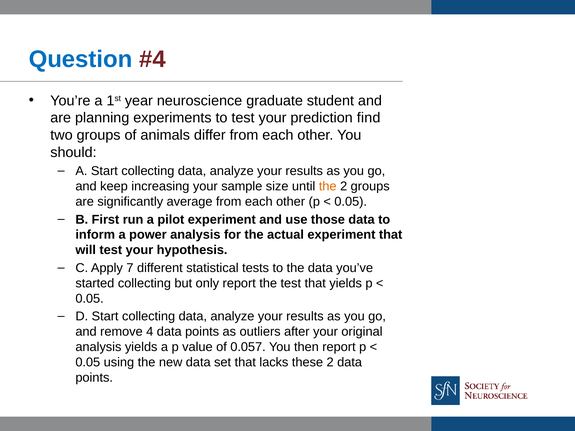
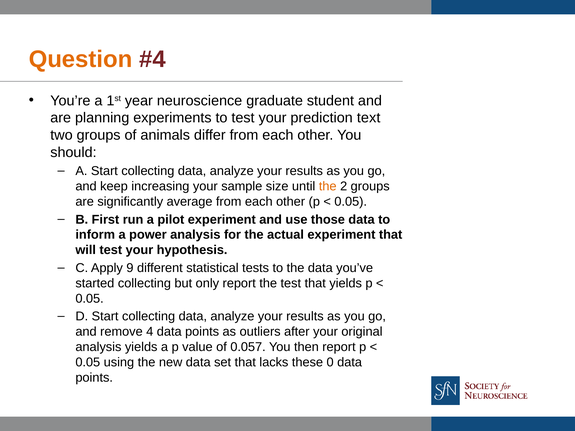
Question colour: blue -> orange
find: find -> text
7: 7 -> 9
these 2: 2 -> 0
